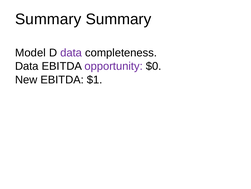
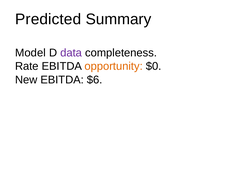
Summary at (48, 19): Summary -> Predicted
Data at (27, 66): Data -> Rate
opportunity colour: purple -> orange
$1: $1 -> $6
